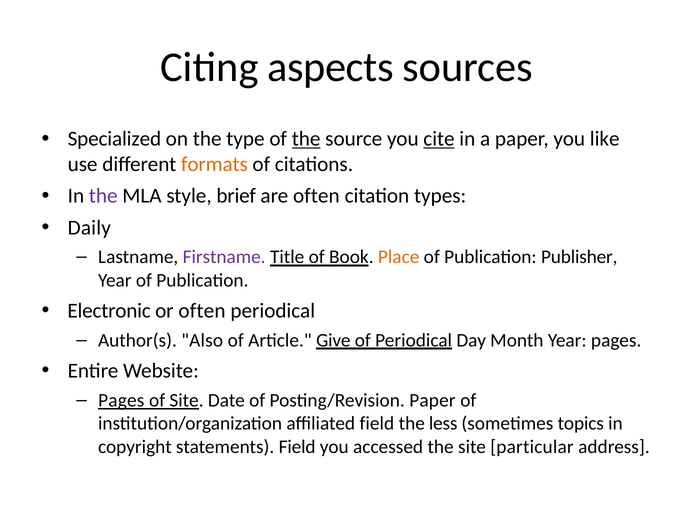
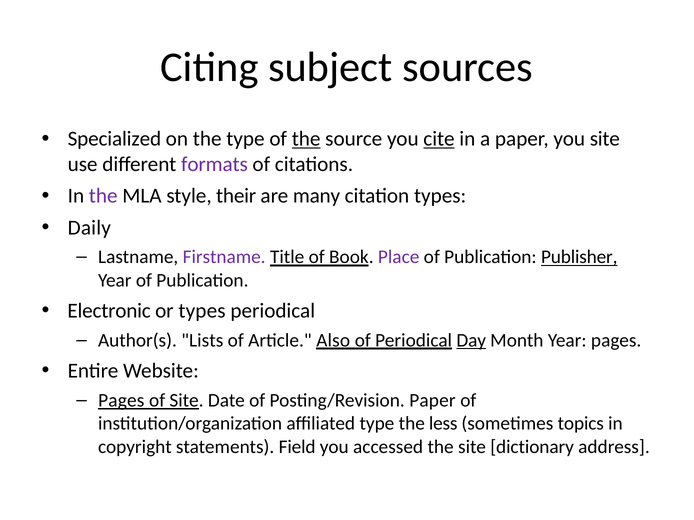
aspects: aspects -> subject
you like: like -> site
formats colour: orange -> purple
brief: brief -> their
are often: often -> many
Place colour: orange -> purple
Publisher underline: none -> present
or often: often -> types
Also: Also -> Lists
Give: Give -> Also
Day underline: none -> present
affiliated field: field -> type
particular: particular -> dictionary
